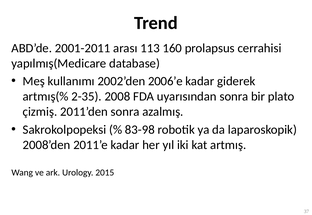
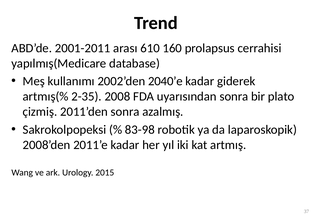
113: 113 -> 610
2006’e: 2006’e -> 2040’e
